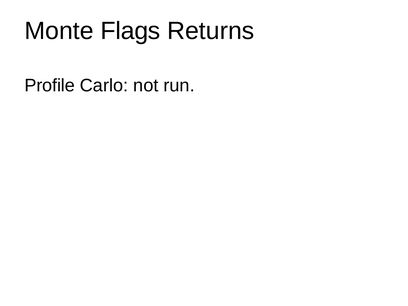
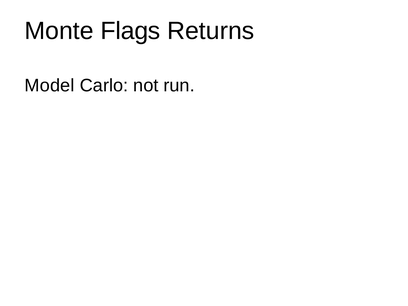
Profile: Profile -> Model
